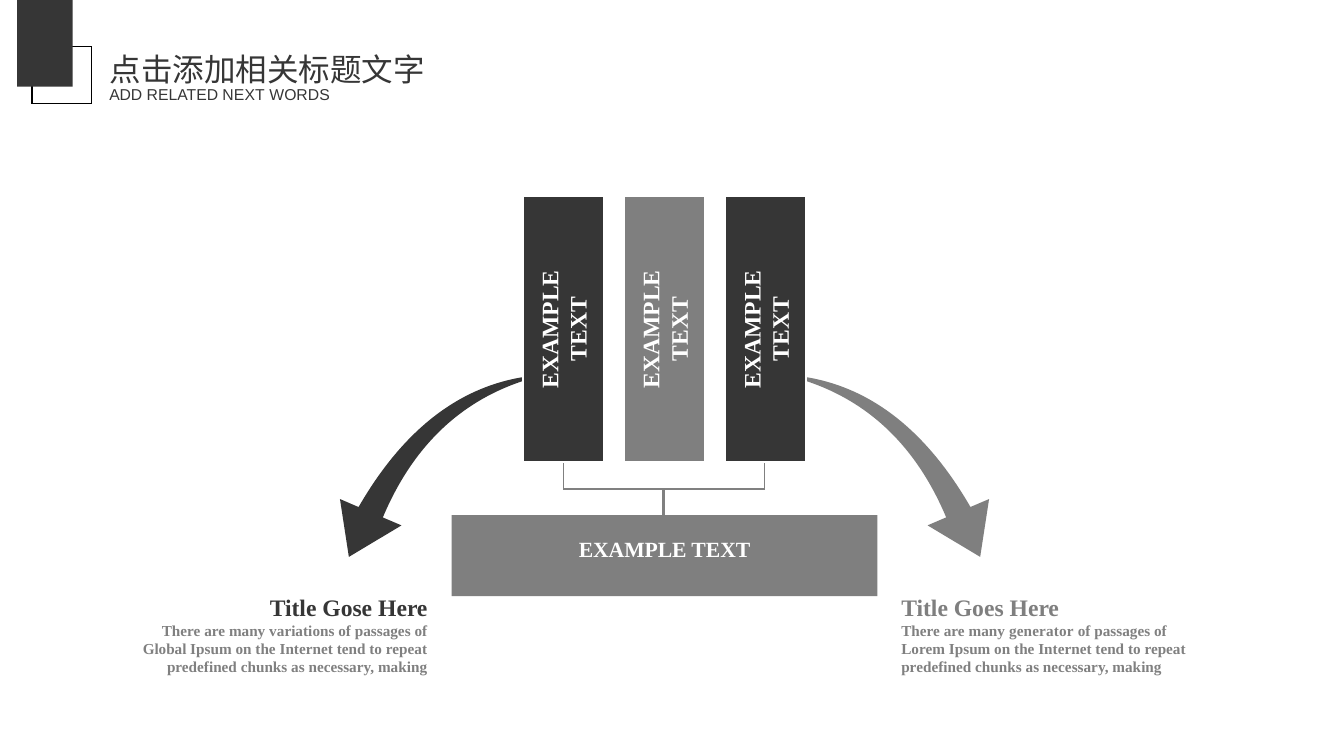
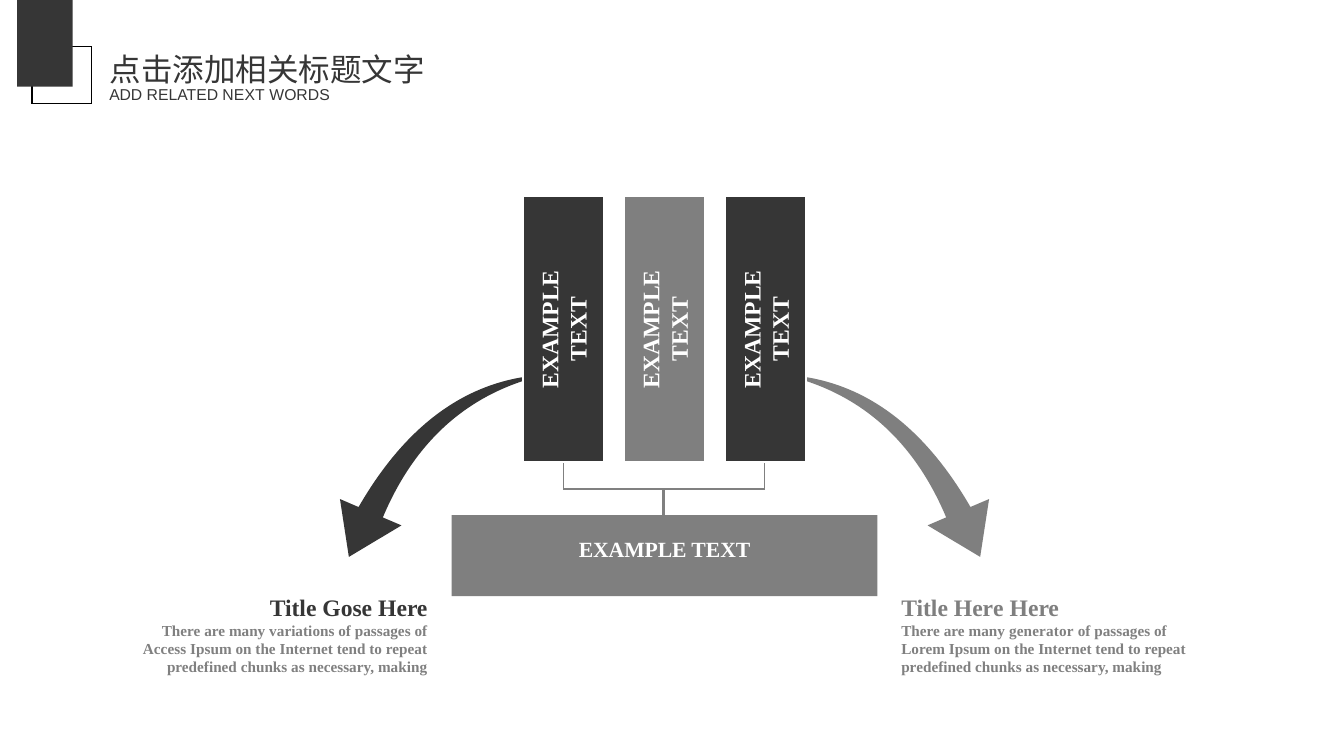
Title Goes: Goes -> Here
Global: Global -> Access
